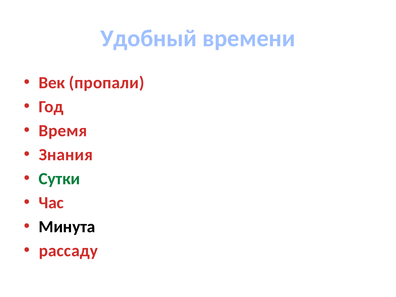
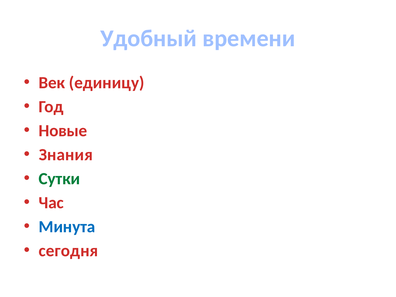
пропали: пропали -> единицу
Время: Время -> Новые
Минута colour: black -> blue
рассаду: рассаду -> сегодня
